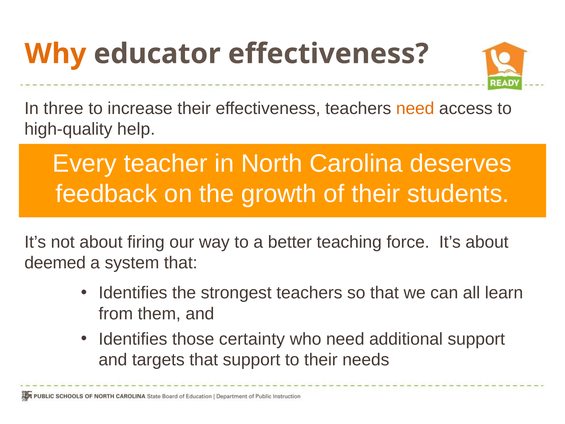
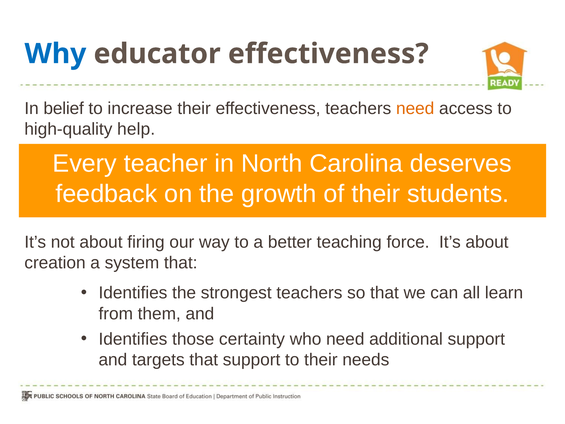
Why colour: orange -> blue
three: three -> belief
deemed: deemed -> creation
